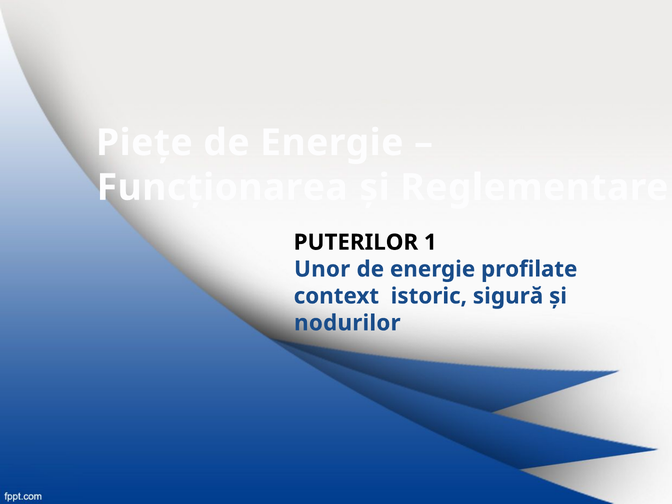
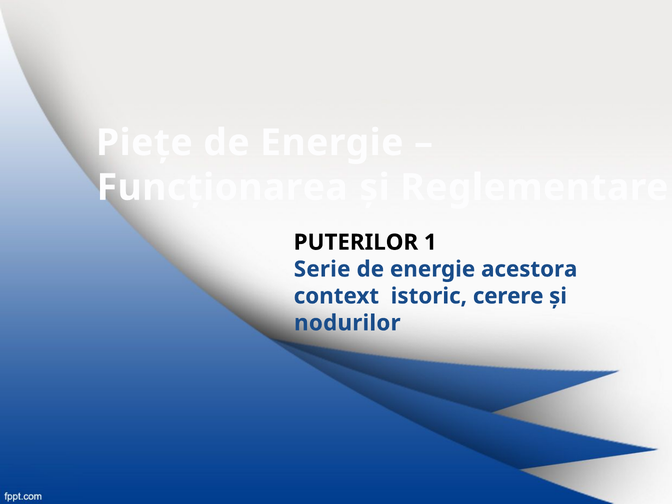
Unor: Unor -> Serie
profilate: profilate -> acestora
sigură: sigură -> cerere
